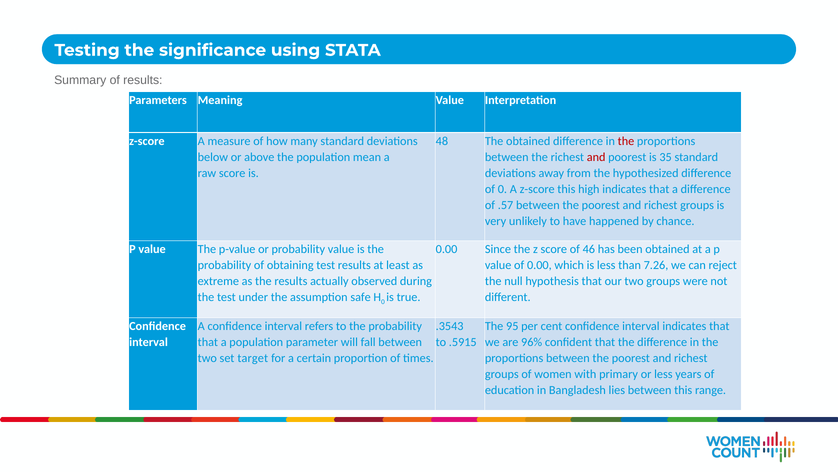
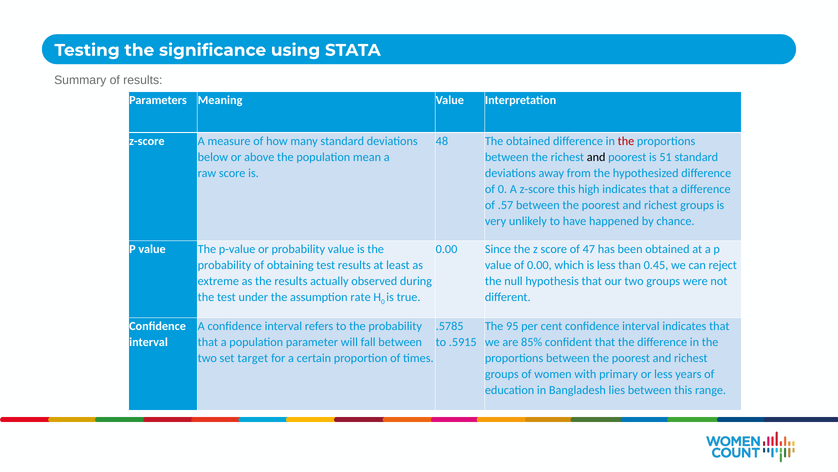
and at (596, 157) colour: red -> black
35: 35 -> 51
46: 46 -> 47
7.26: 7.26 -> 0.45
safe: safe -> rate
.3543: .3543 -> .5785
96%: 96% -> 85%
